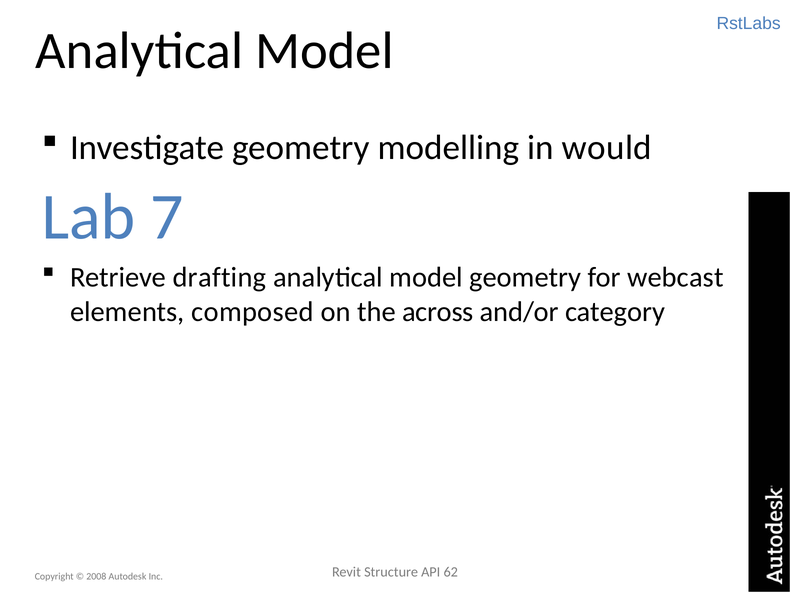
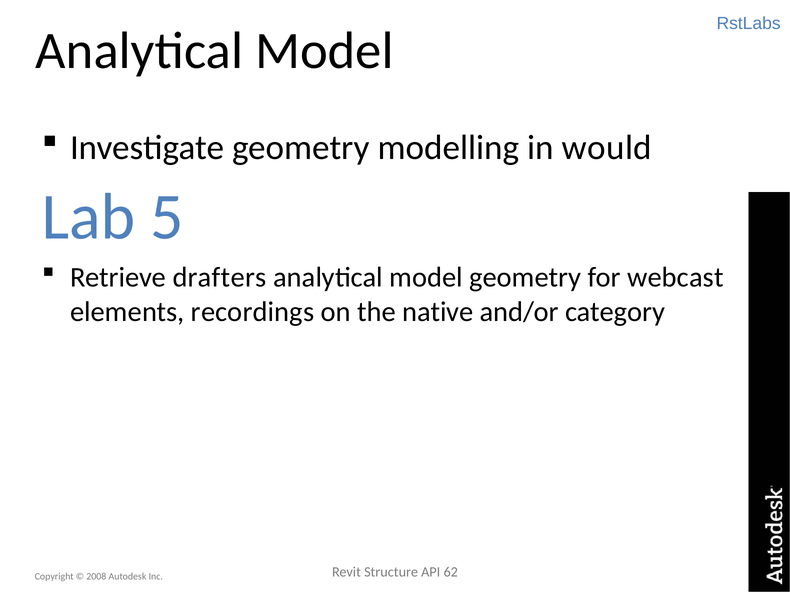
7: 7 -> 5
drafting: drafting -> drafters
composed: composed -> recordings
across: across -> native
